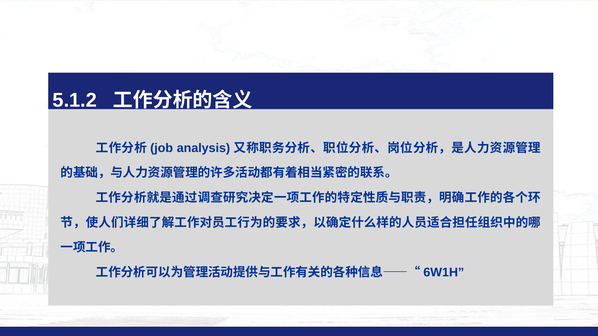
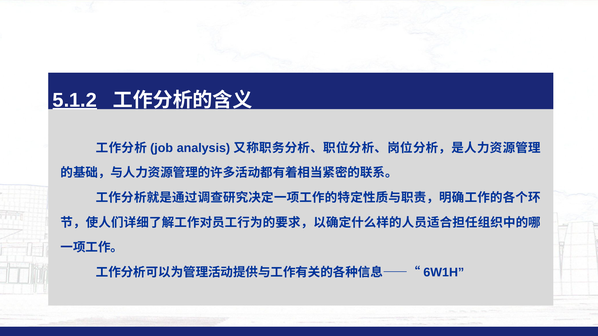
5.1.2 underline: none -> present
